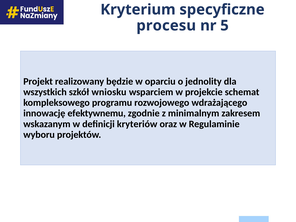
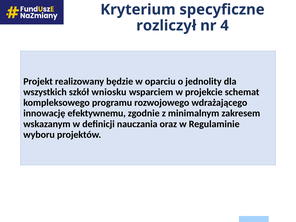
procesu: procesu -> rozliczył
5: 5 -> 4
kryteriów: kryteriów -> nauczania
